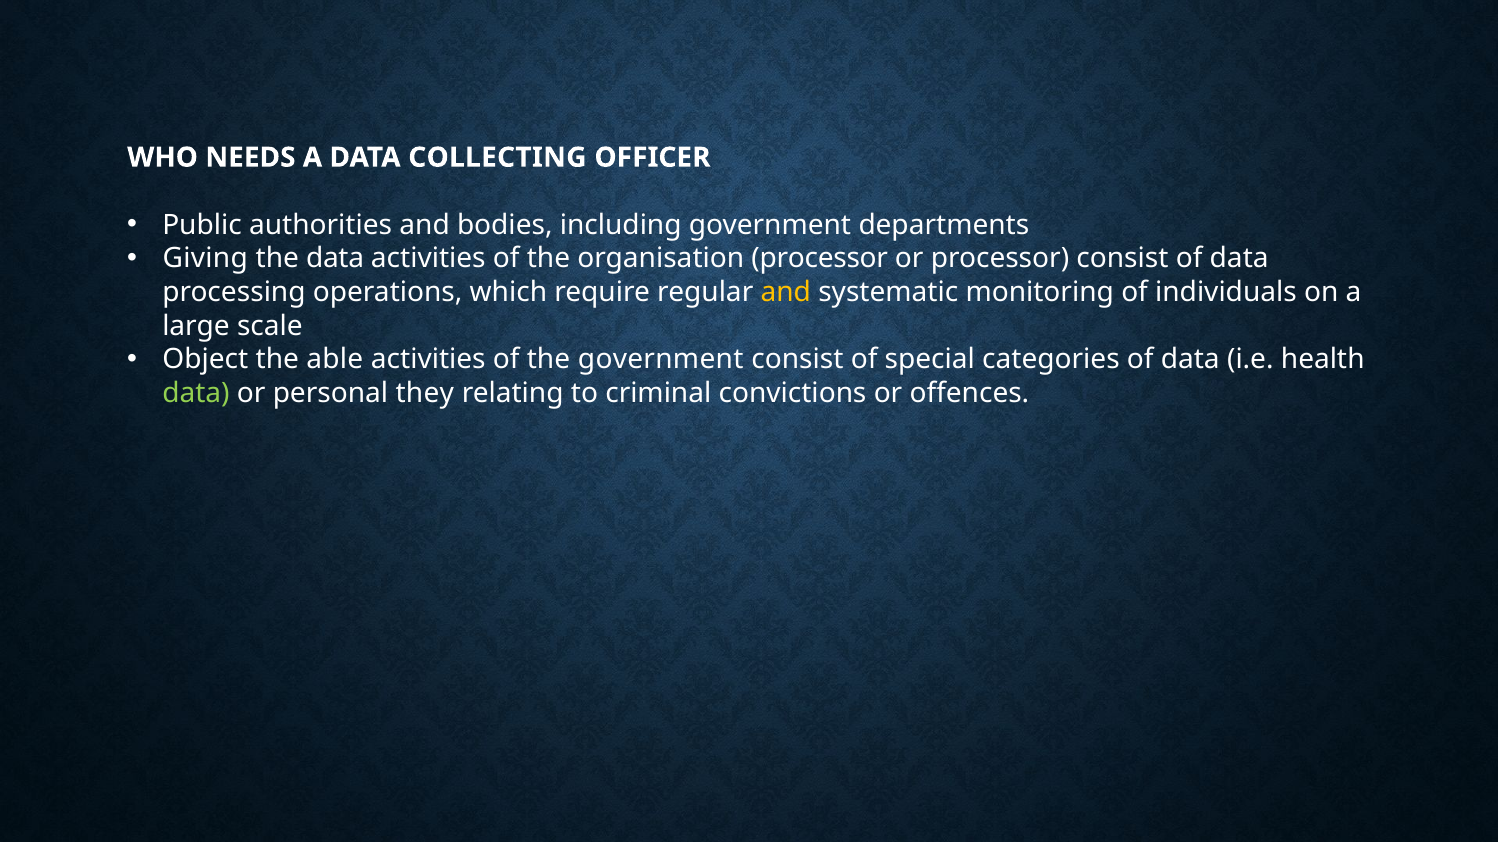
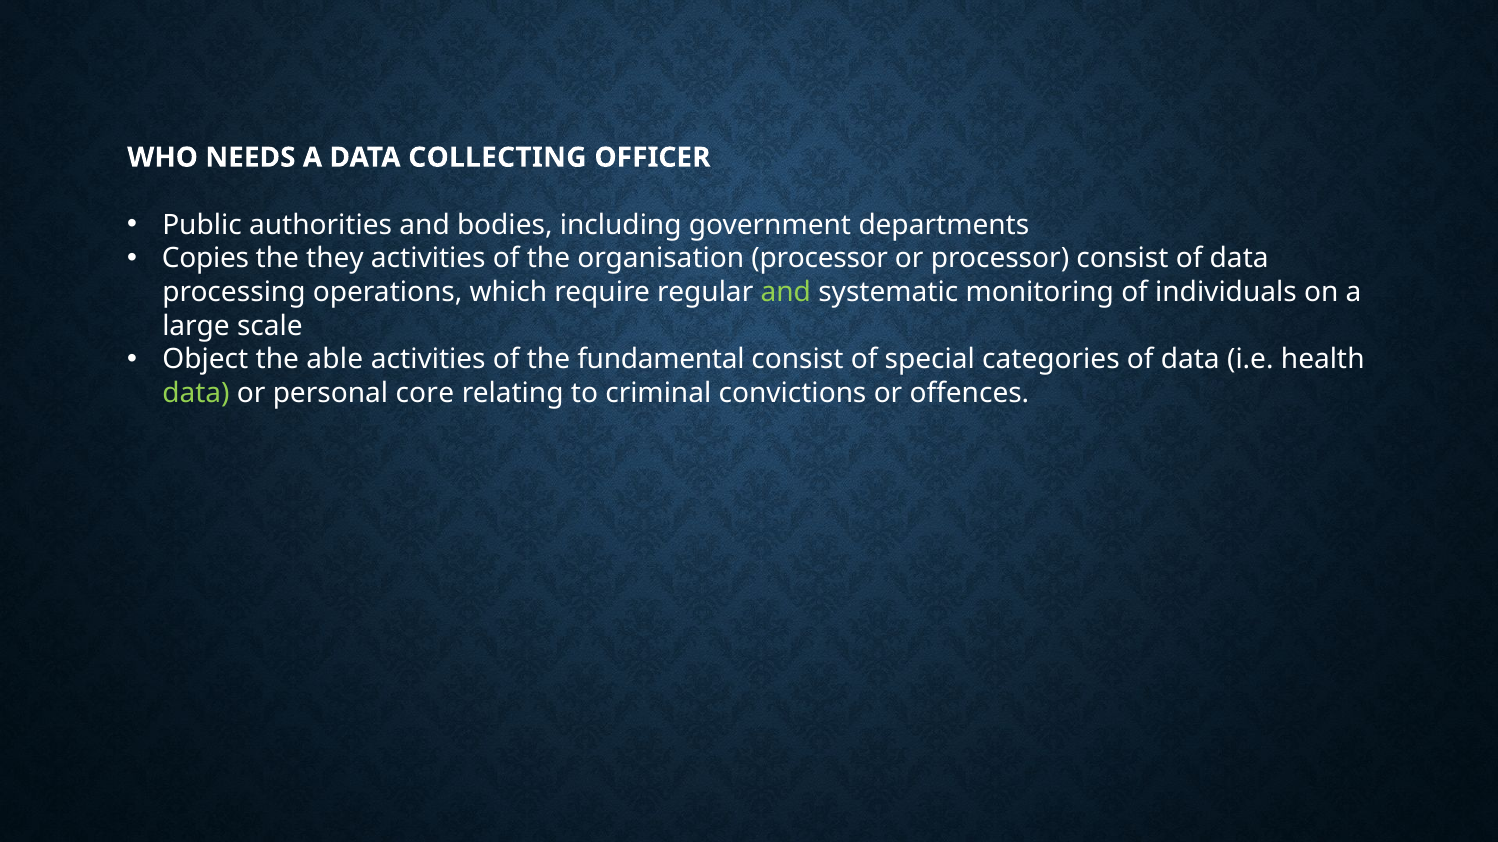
Giving: Giving -> Copies
the data: data -> they
and at (786, 292) colour: yellow -> light green
the government: government -> fundamental
they: they -> core
